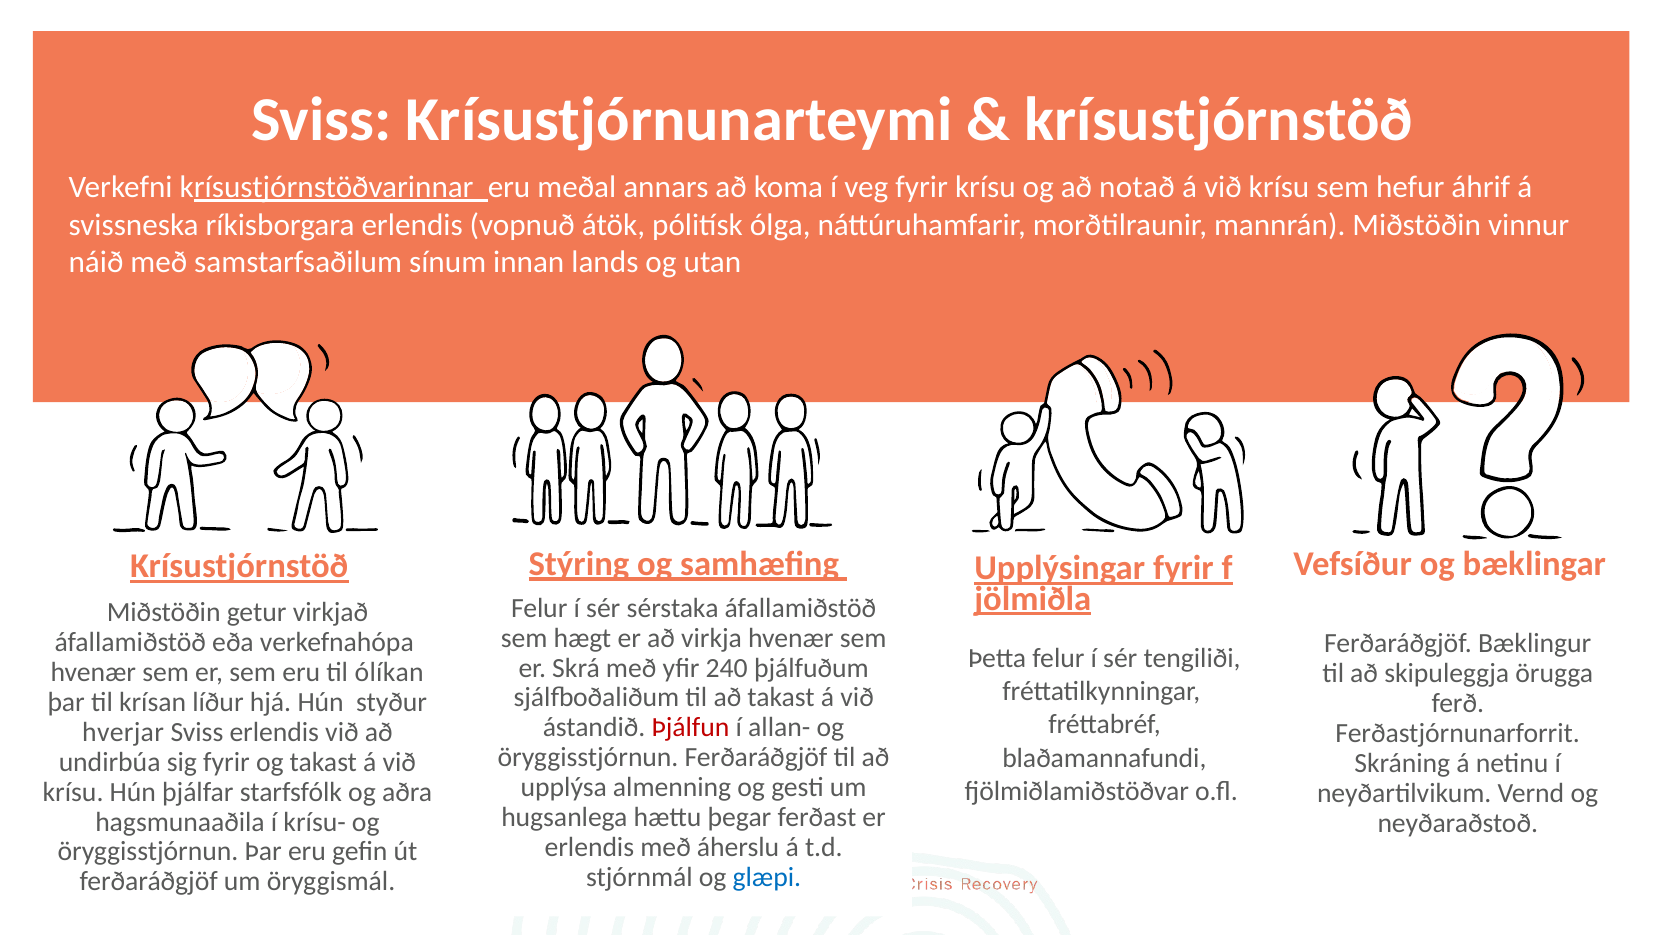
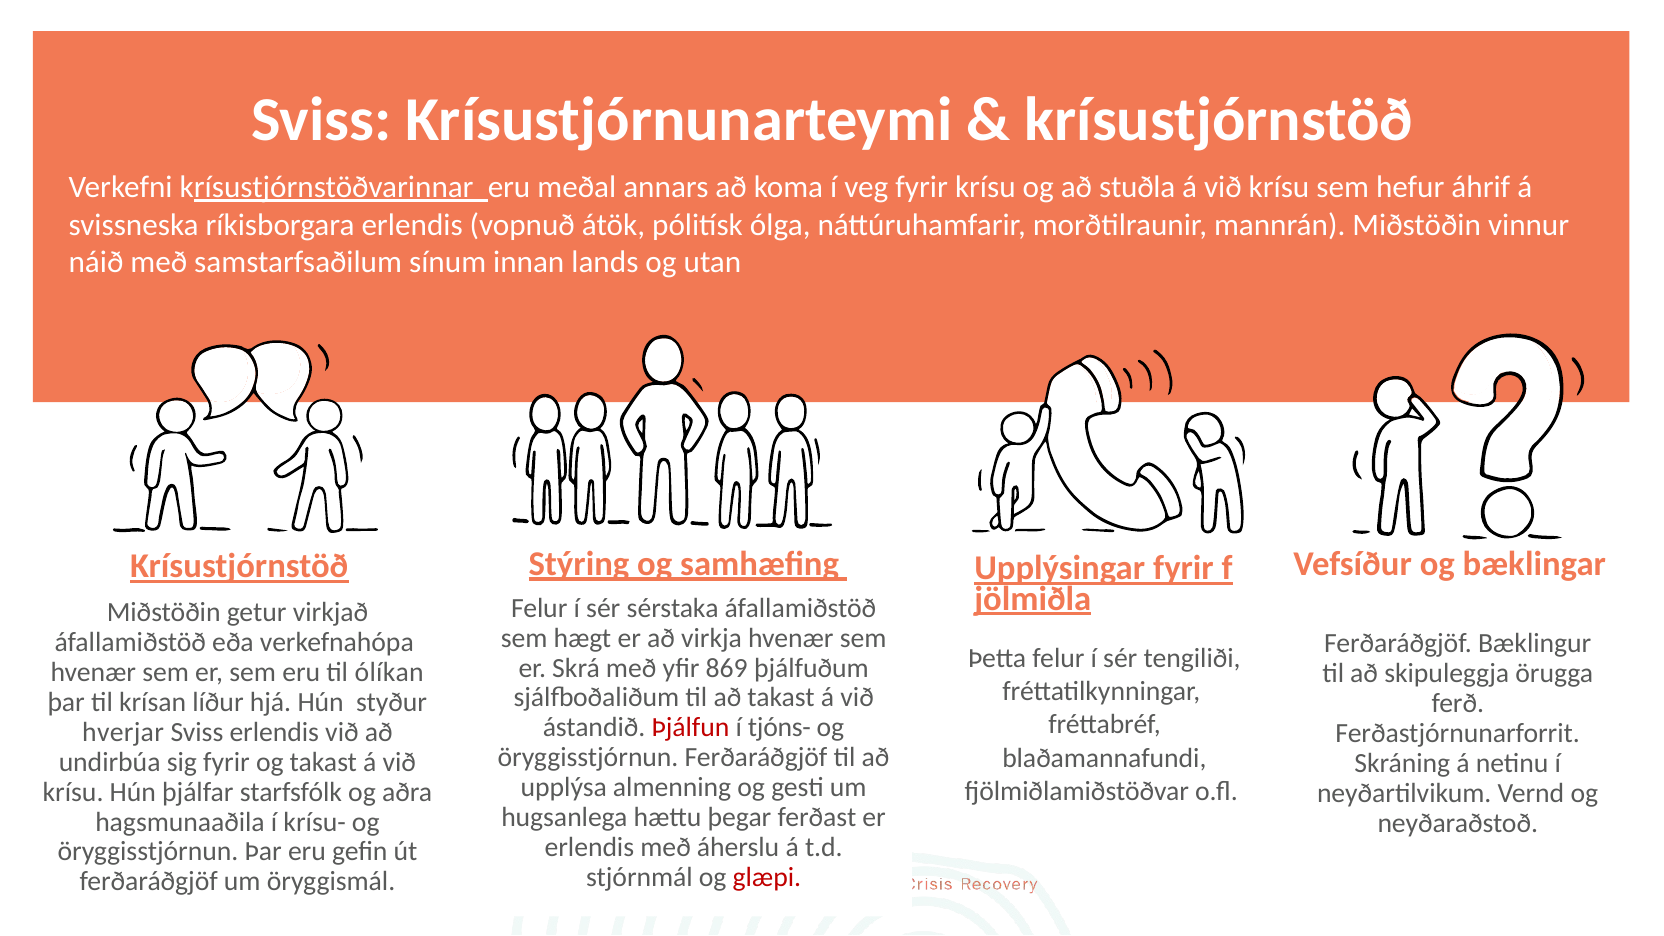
notað: notað -> stuðla
240: 240 -> 869
allan-: allan- -> tjóns-
glæpi colour: blue -> red
